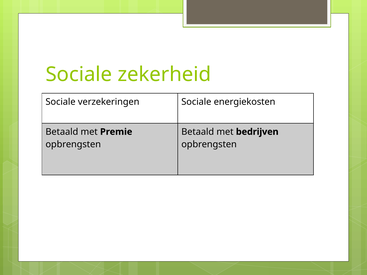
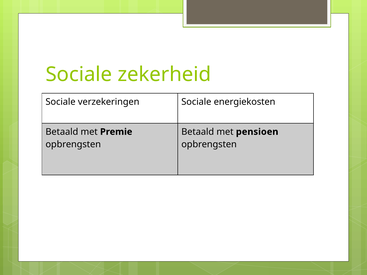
bedrijven: bedrijven -> pensioen
